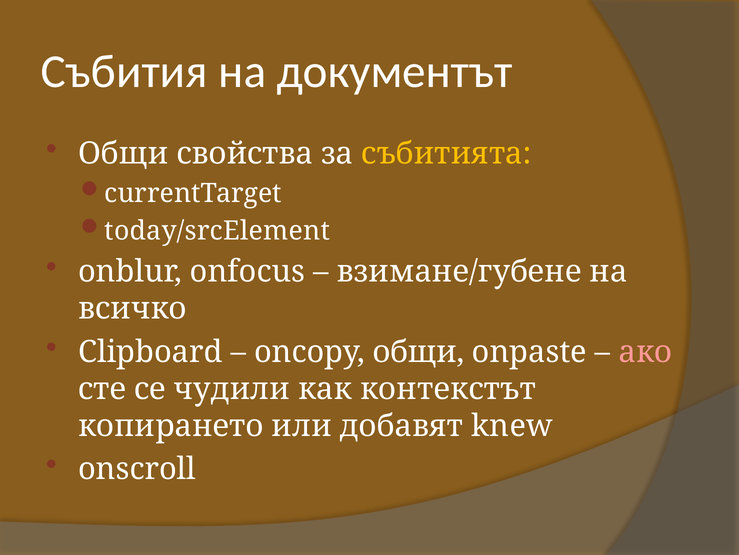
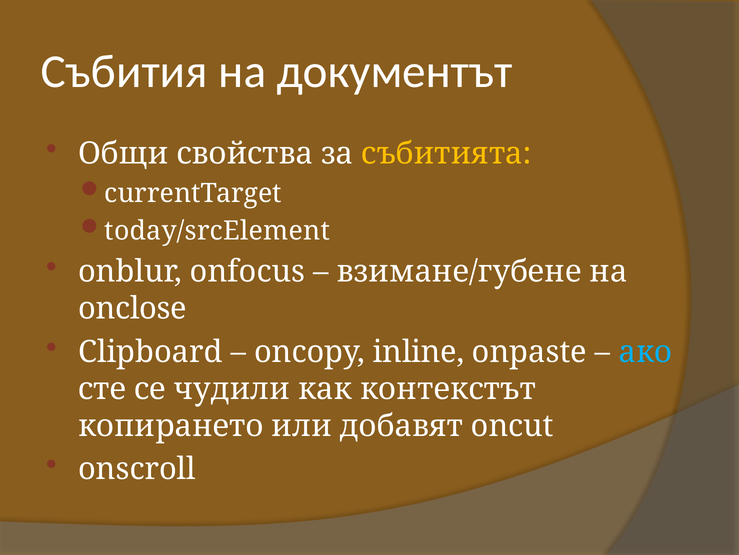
всичко: всичко -> onclose
oncopy общи: общи -> inline
ако colour: pink -> light blue
knew: knew -> oncut
